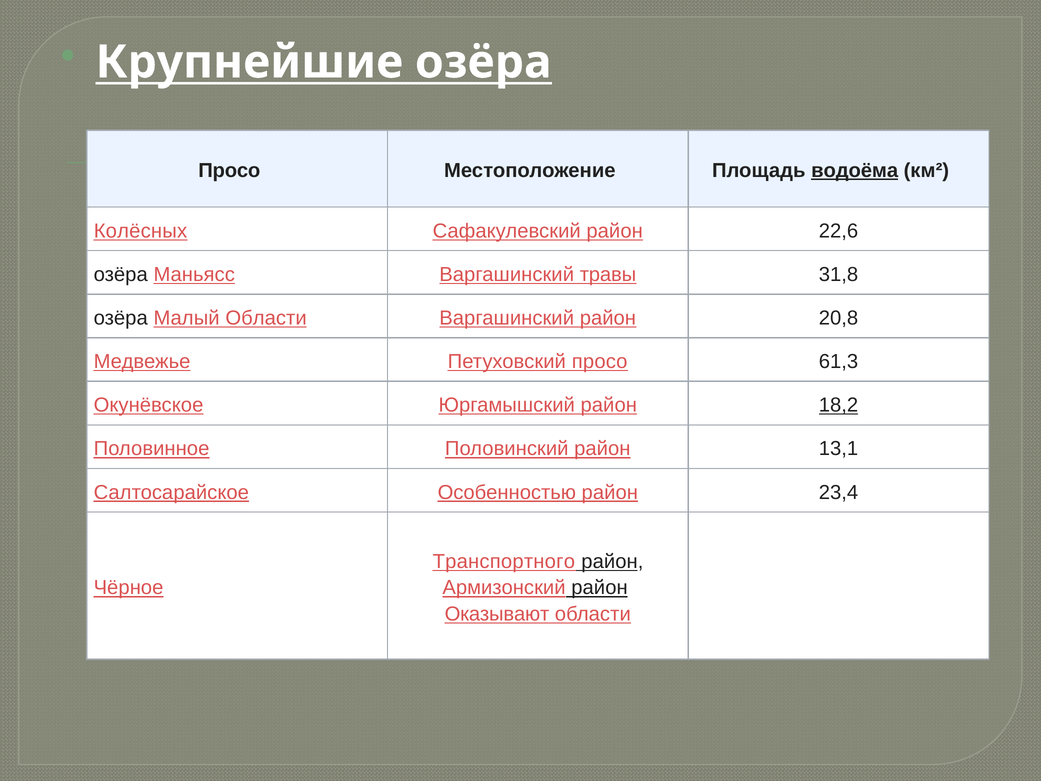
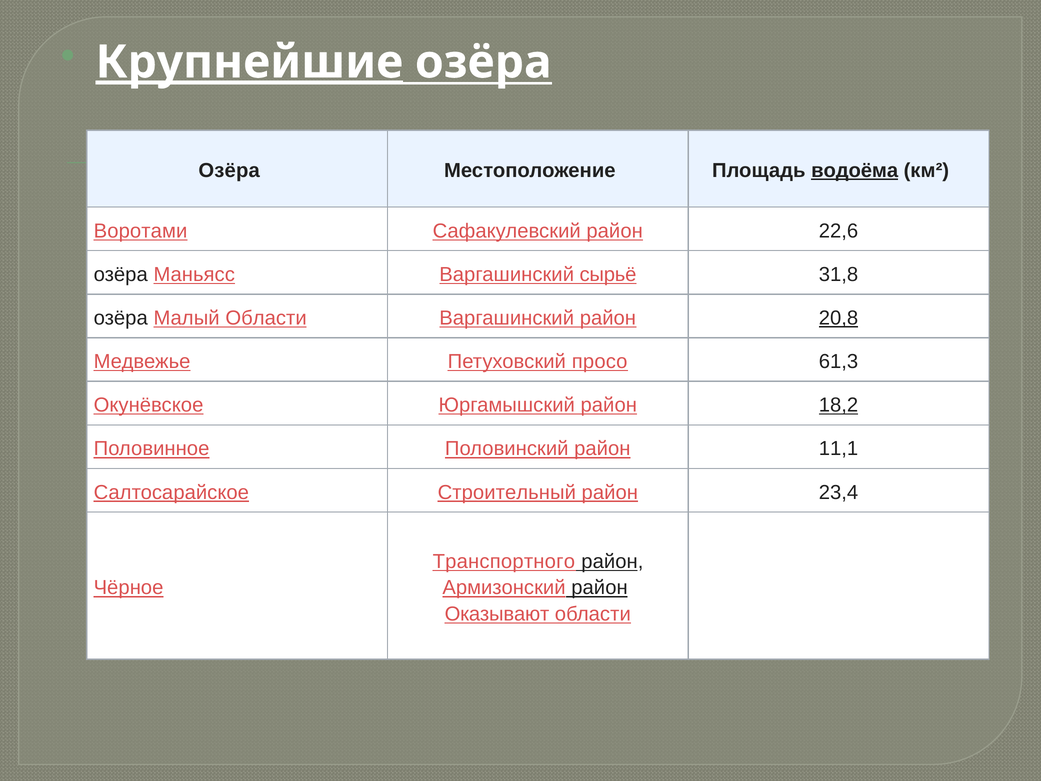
Крупнейшие underline: none -> present
Просо at (229, 171): Просо -> Озёра
Колёсных: Колёсных -> Воротами
травы: травы -> сырьё
20,8 underline: none -> present
13,1: 13,1 -> 11,1
Особенностью: Особенностью -> Строительный
